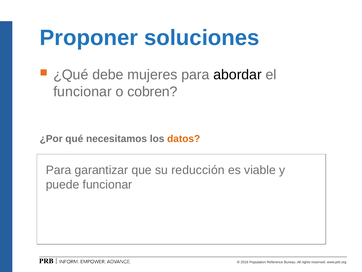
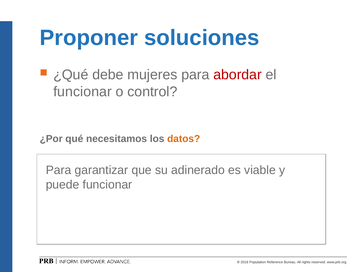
abordar colour: black -> red
cobren: cobren -> control
reducción: reducción -> adinerado
